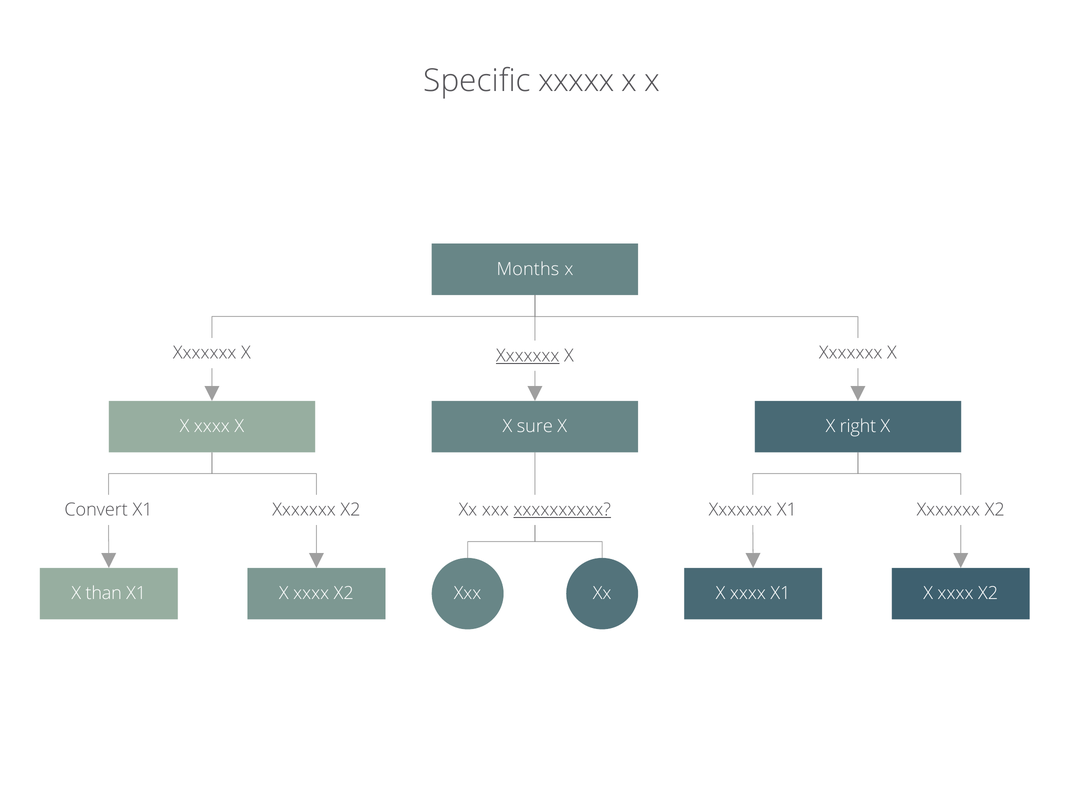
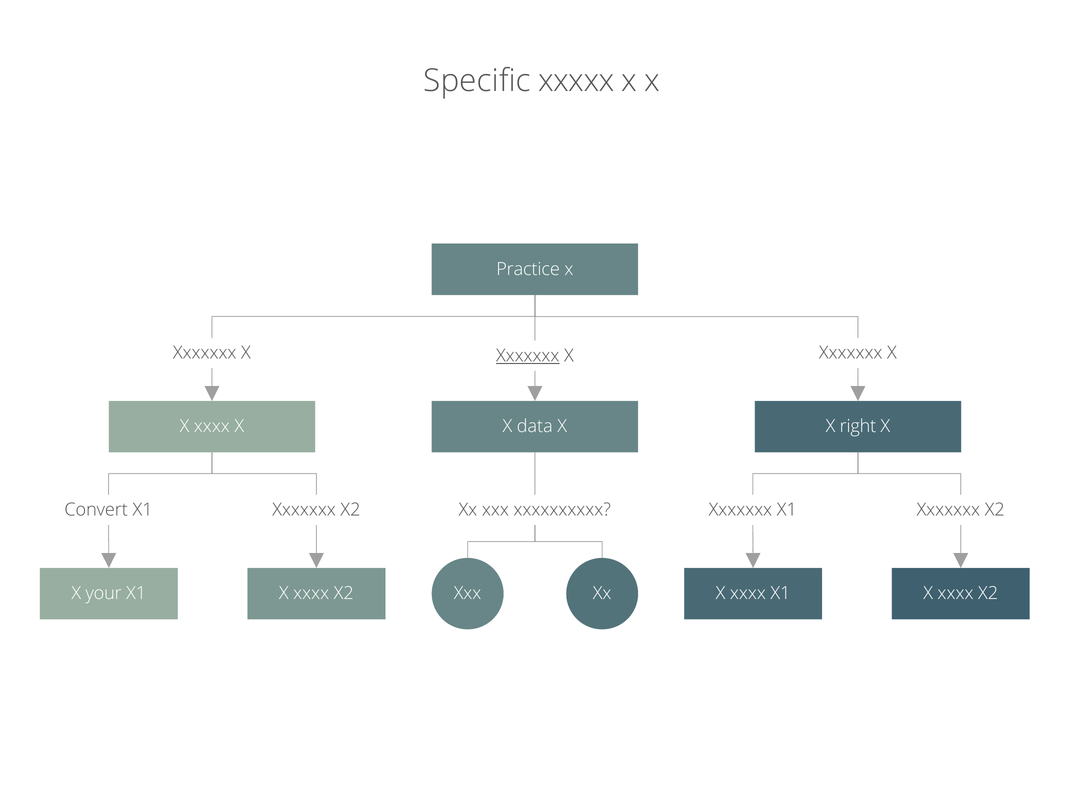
Months: Months -> Practice
sure: sure -> data
xxxxxxxxxx underline: present -> none
than: than -> your
